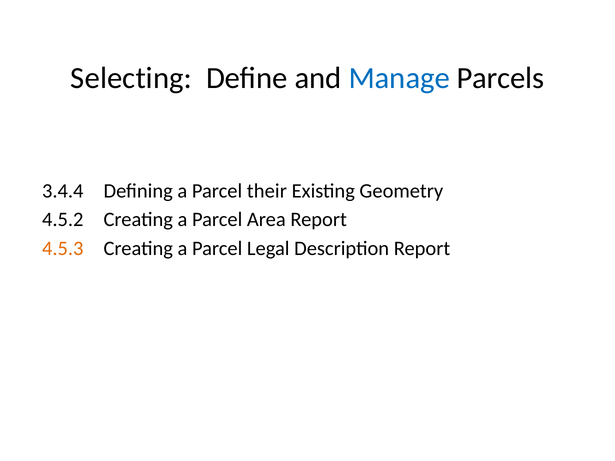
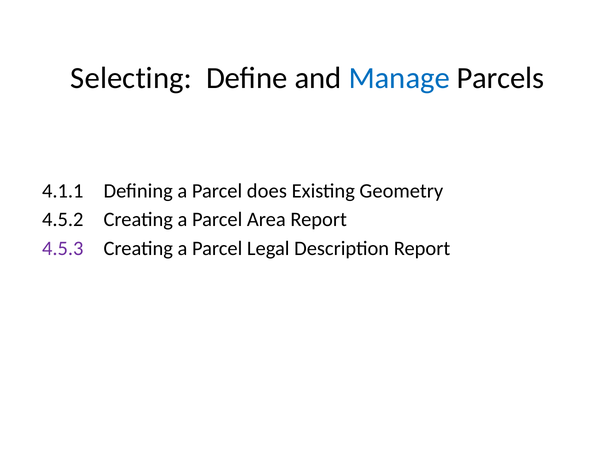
3.4.4: 3.4.4 -> 4.1.1
their: their -> does
4.5.3 colour: orange -> purple
